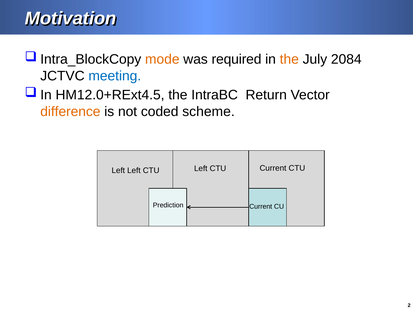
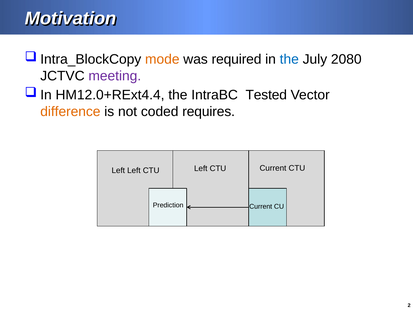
the at (289, 59) colour: orange -> blue
2084: 2084 -> 2080
meeting colour: blue -> purple
HM12.0+RExt4.5: HM12.0+RExt4.5 -> HM12.0+RExt4.4
Return: Return -> Tested
scheme: scheme -> requires
